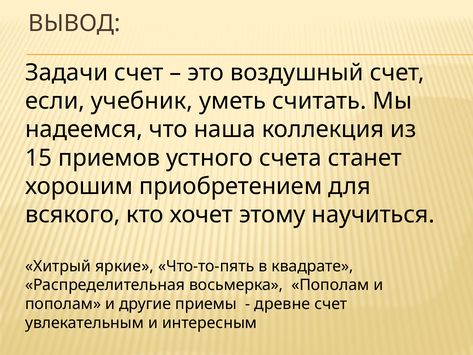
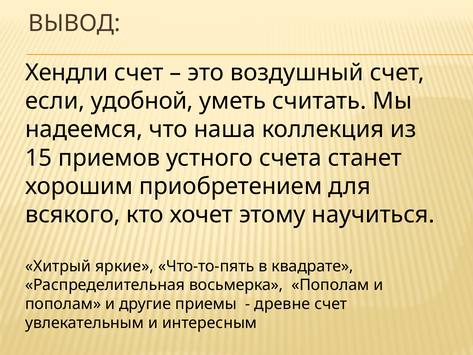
Задачи: Задачи -> Хендли
учебник: учебник -> удобной
